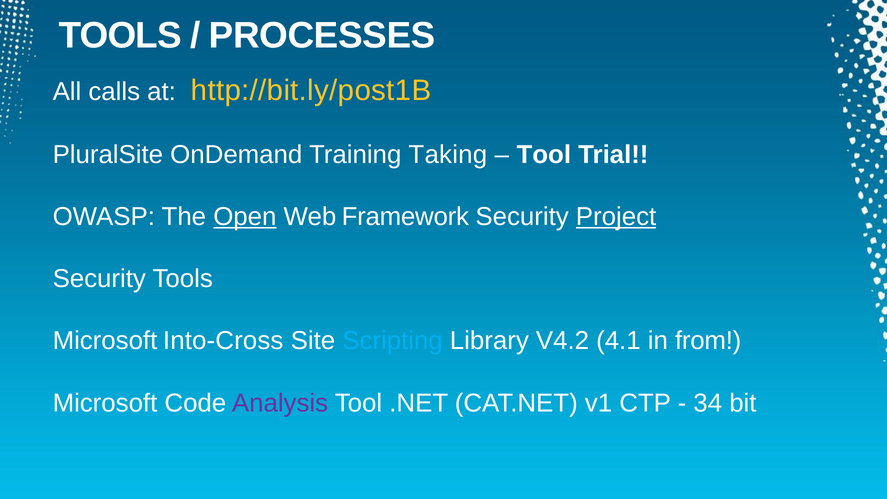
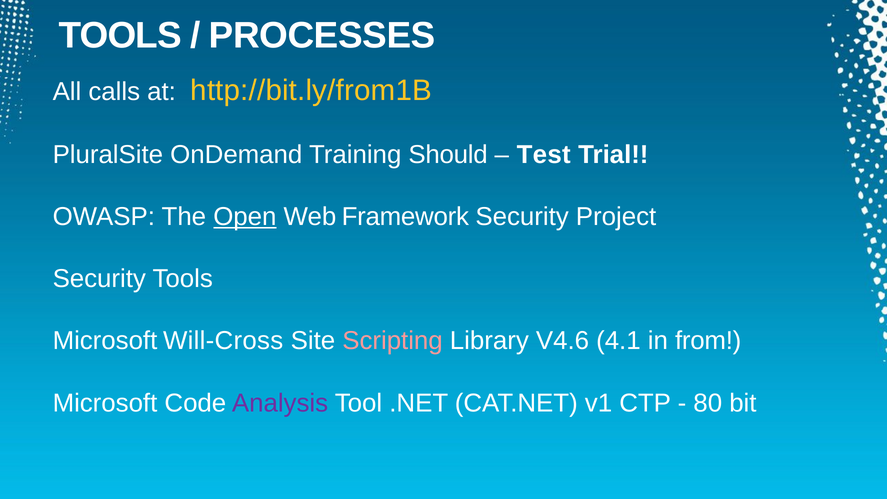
http://bit.ly/post1B: http://bit.ly/post1B -> http://bit.ly/from1B
Taking: Taking -> Should
Tool at (544, 154): Tool -> Test
Project underline: present -> none
Into-Cross: Into-Cross -> Will-Cross
Scripting colour: light blue -> pink
V4.2: V4.2 -> V4.6
34: 34 -> 80
